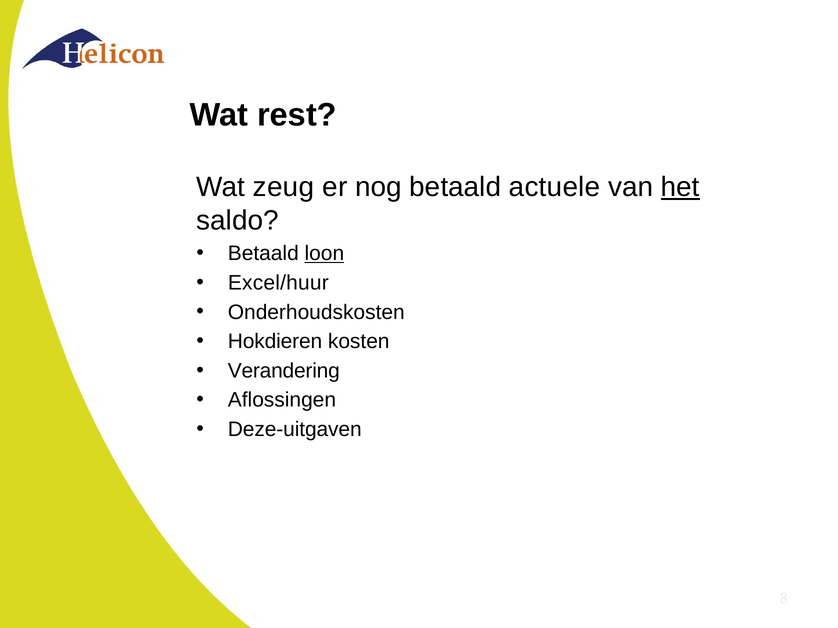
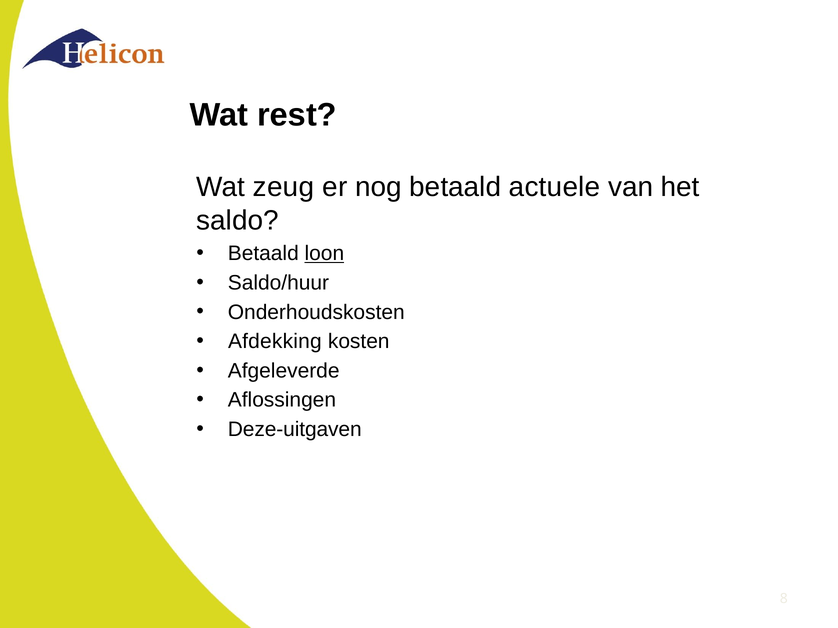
het underline: present -> none
Excel/huur: Excel/huur -> Saldo/huur
Hokdieren: Hokdieren -> Afdekking
Verandering: Verandering -> Afgeleverde
